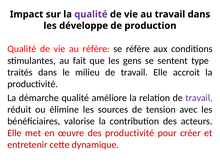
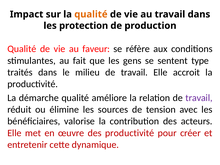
qualité at (91, 14) colour: purple -> orange
développe: développe -> protection
au réfère: réfère -> faveur
